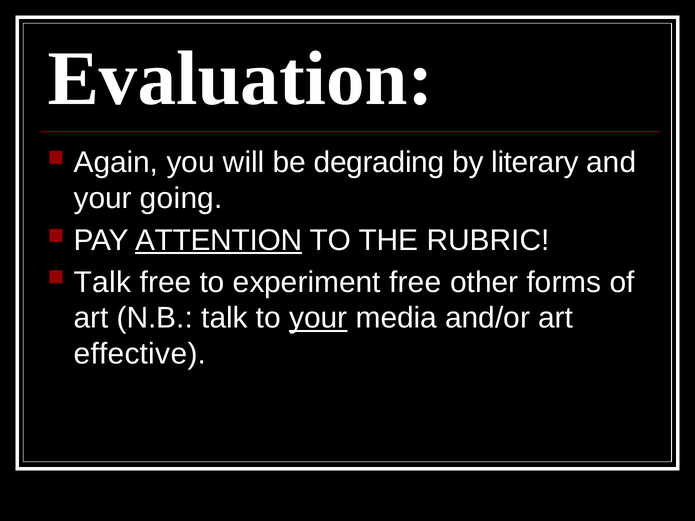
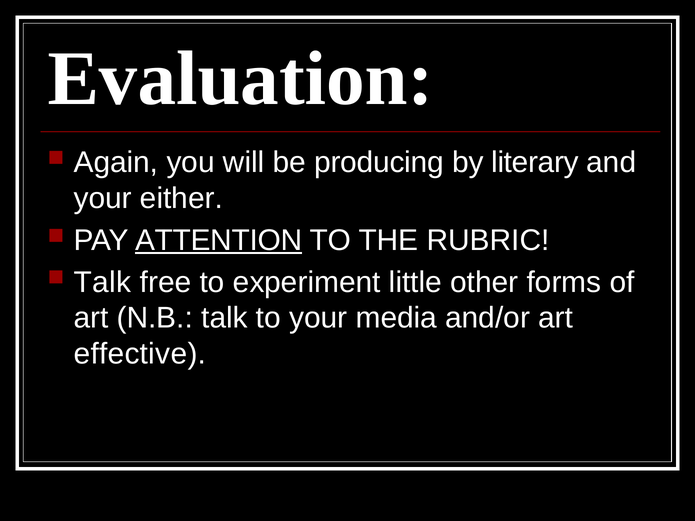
degrading: degrading -> producing
going: going -> either
experiment free: free -> little
your at (318, 318) underline: present -> none
